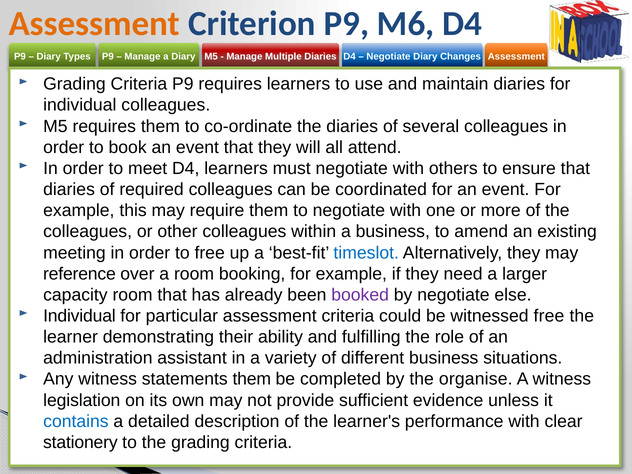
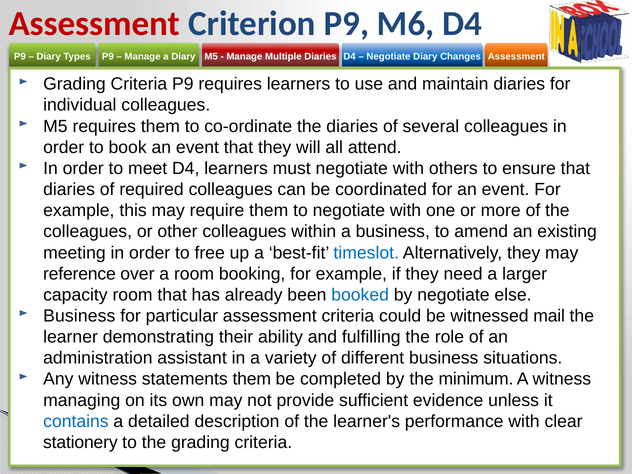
Assessment at (94, 24) colour: orange -> red
booked colour: purple -> blue
Individual at (79, 316): Individual -> Business
witnessed free: free -> mail
organise: organise -> minimum
legislation: legislation -> managing
